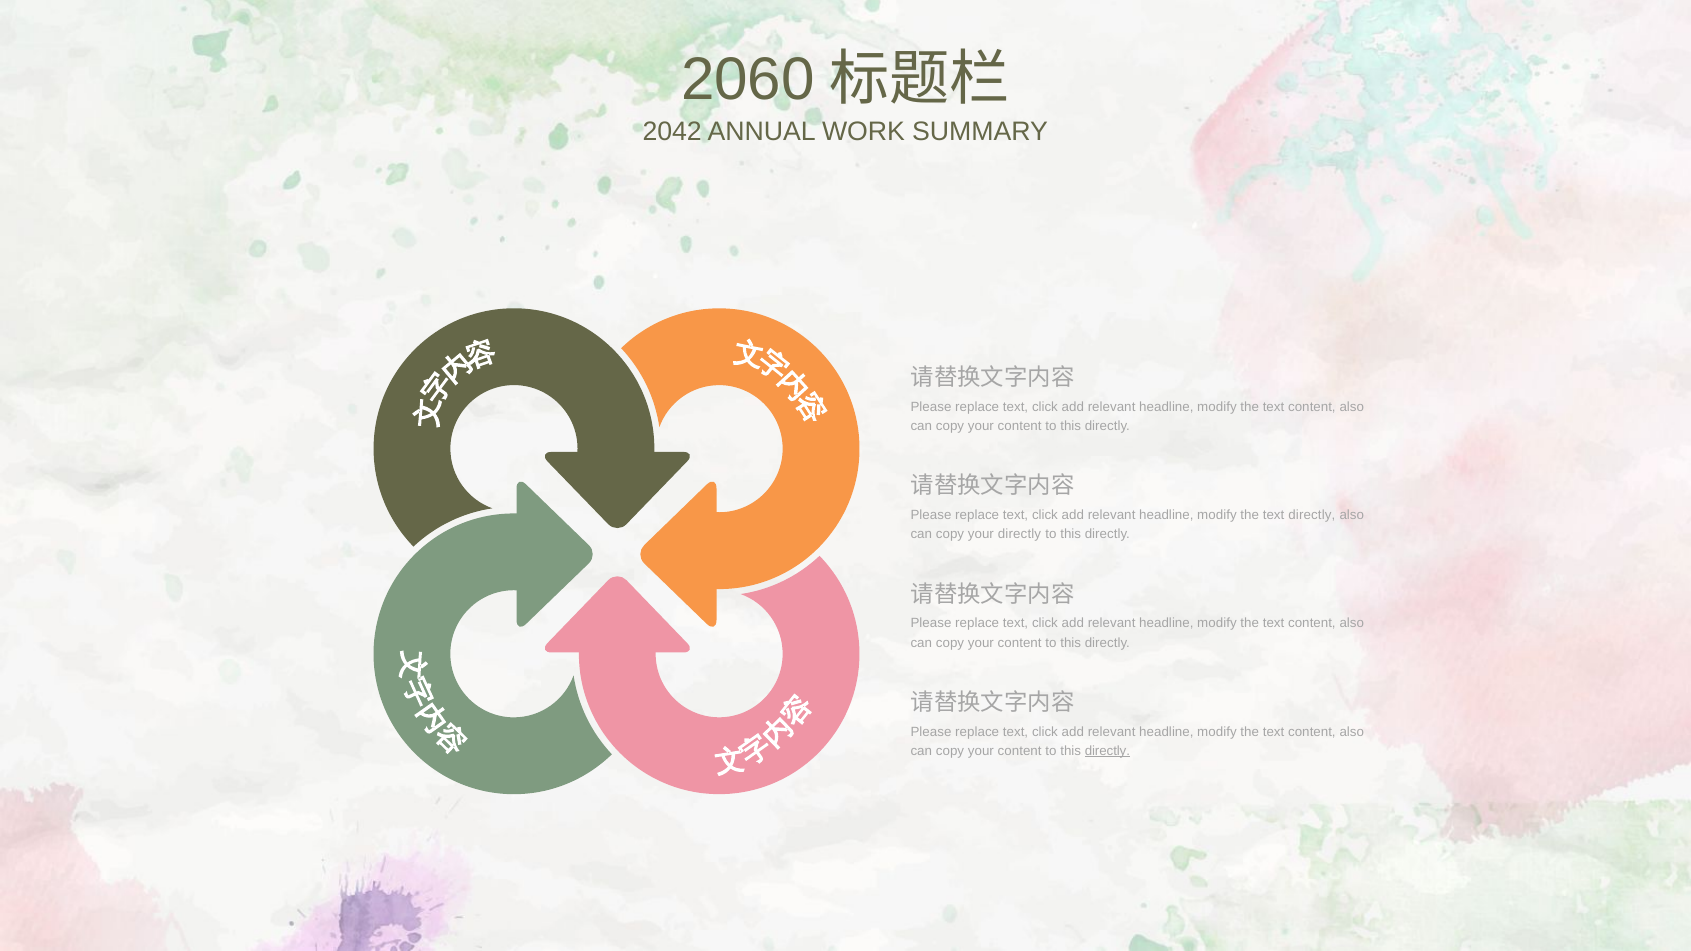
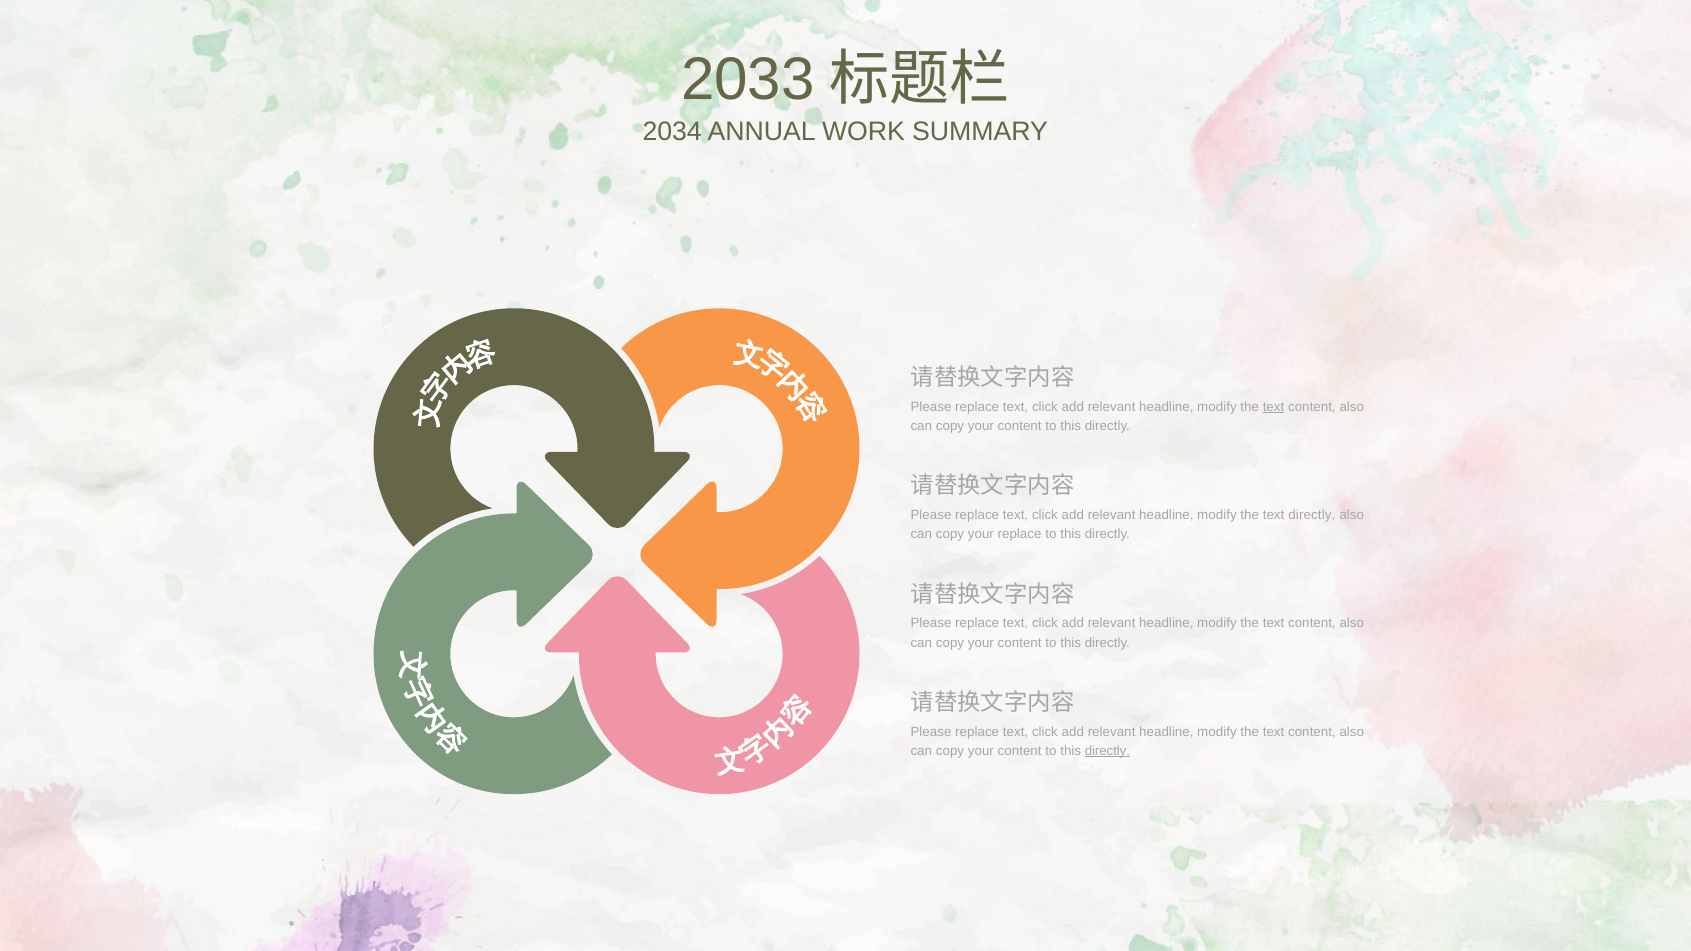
2060: 2060 -> 2033
2042: 2042 -> 2034
text at (1274, 407) underline: none -> present
your directly: directly -> replace
